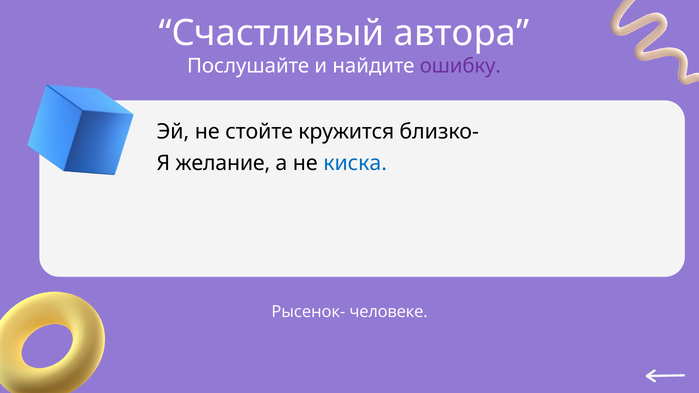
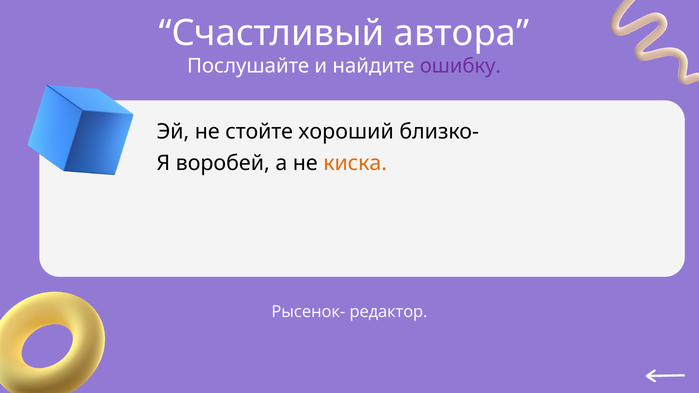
кружится: кружится -> хороший
желание: желание -> воробей
киска colour: blue -> orange
человеке: человеке -> редактор
